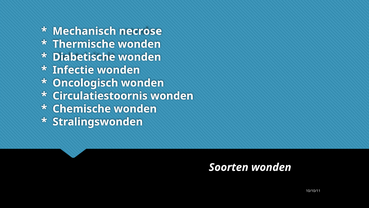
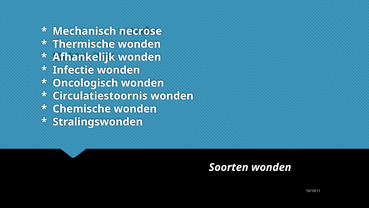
Diabetische: Diabetische -> Afhankelijk
